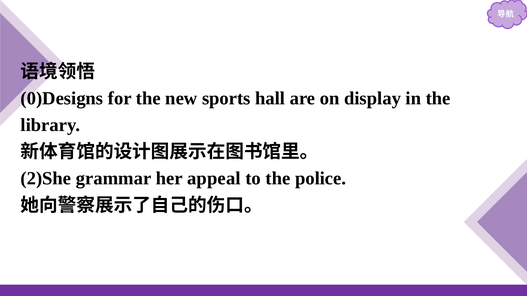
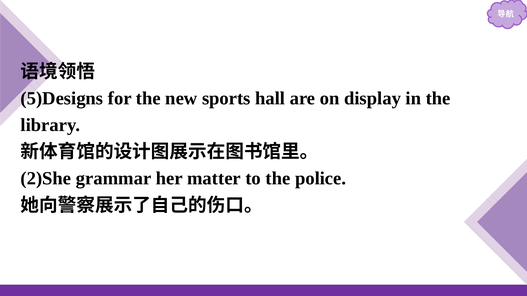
0)Designs: 0)Designs -> 5)Designs
appeal: appeal -> matter
